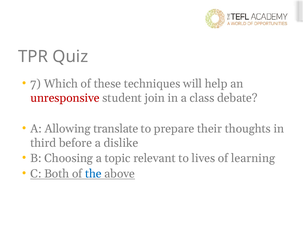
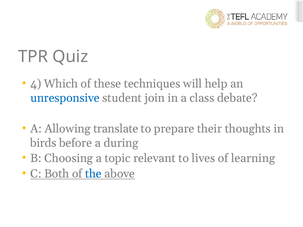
7: 7 -> 4
unresponsive colour: red -> blue
third: third -> birds
dislike: dislike -> during
